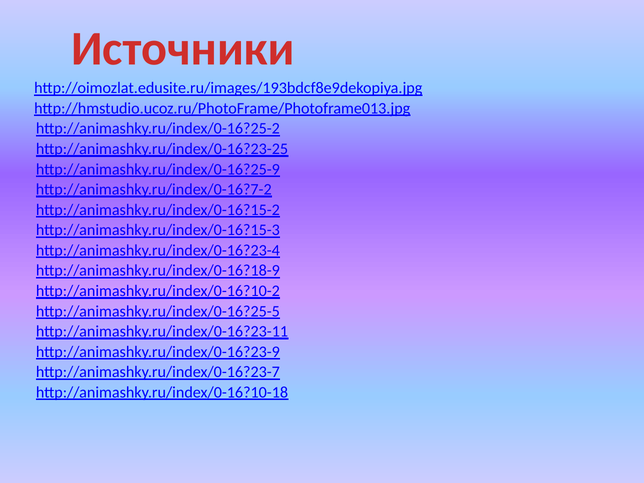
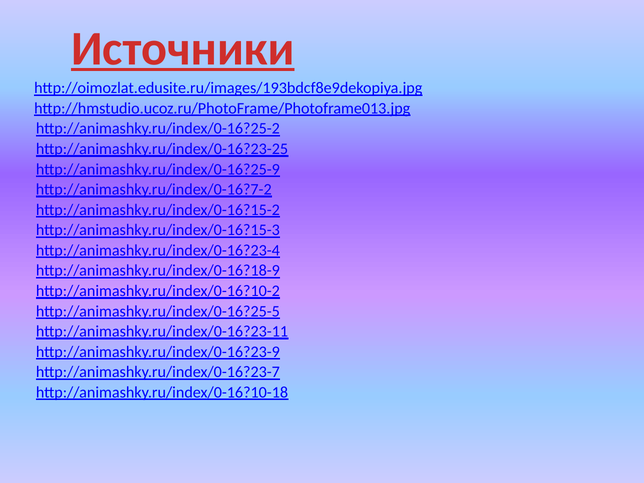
Источники underline: none -> present
